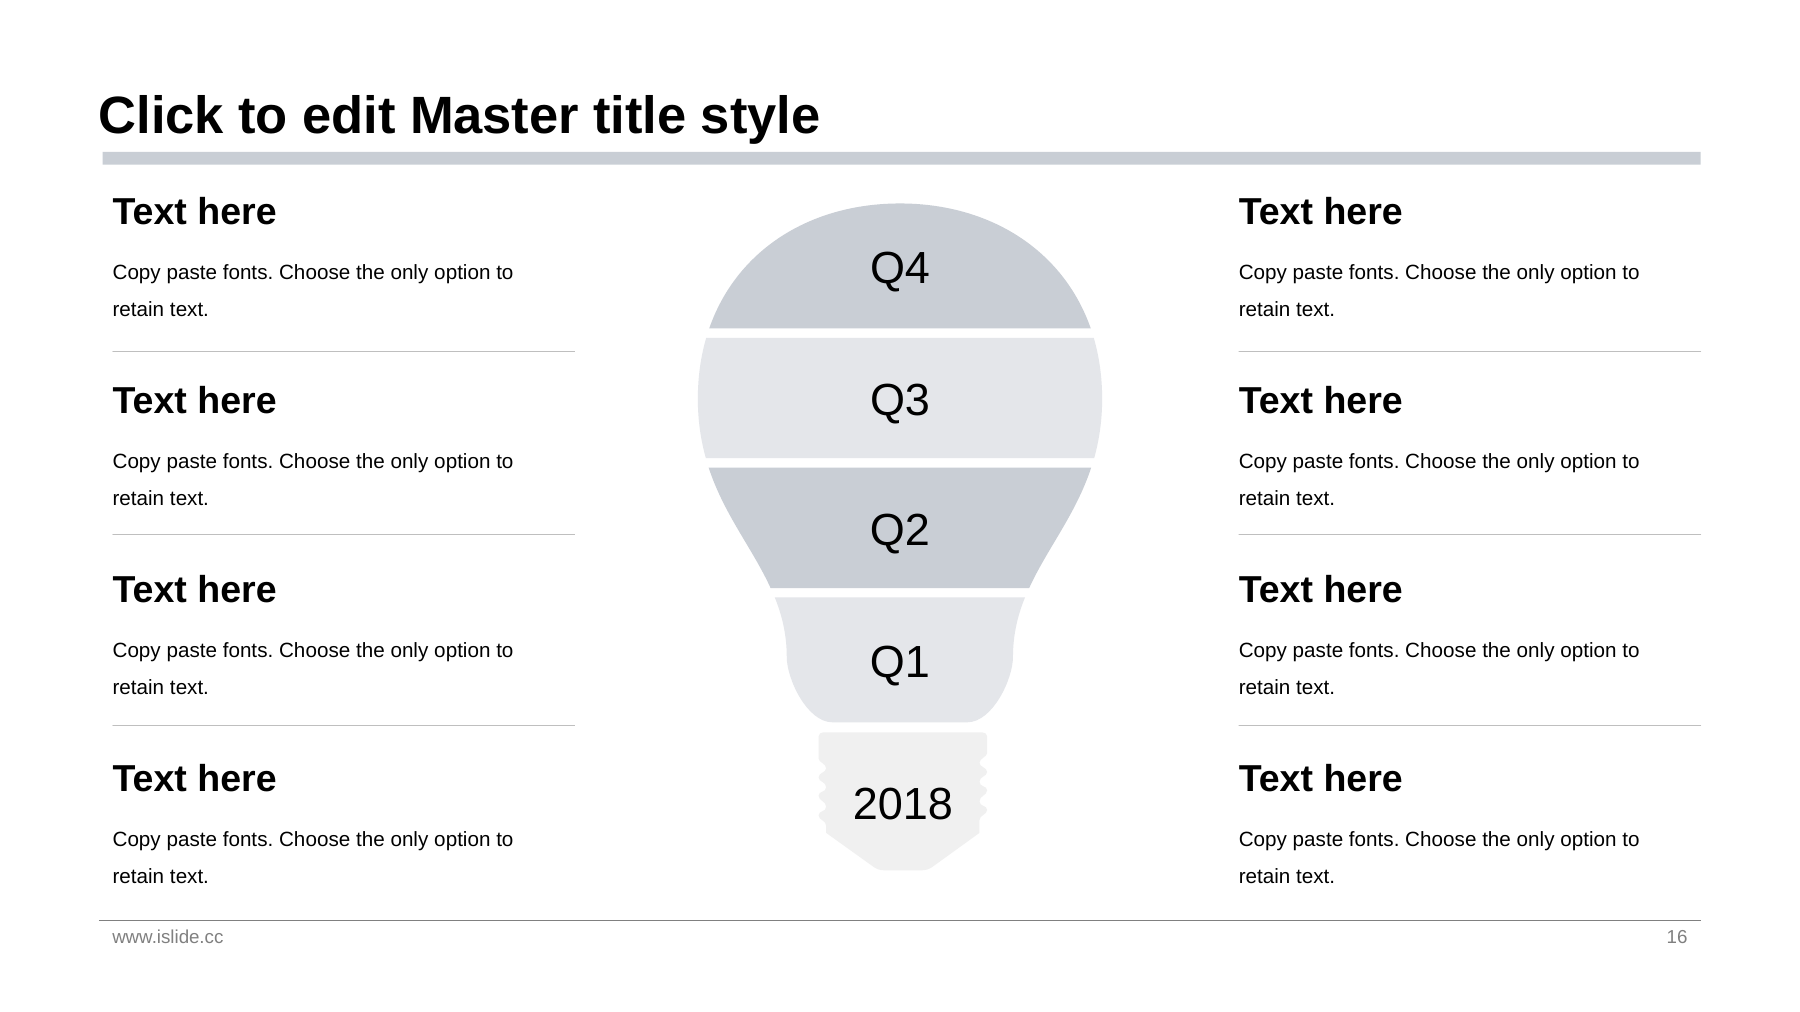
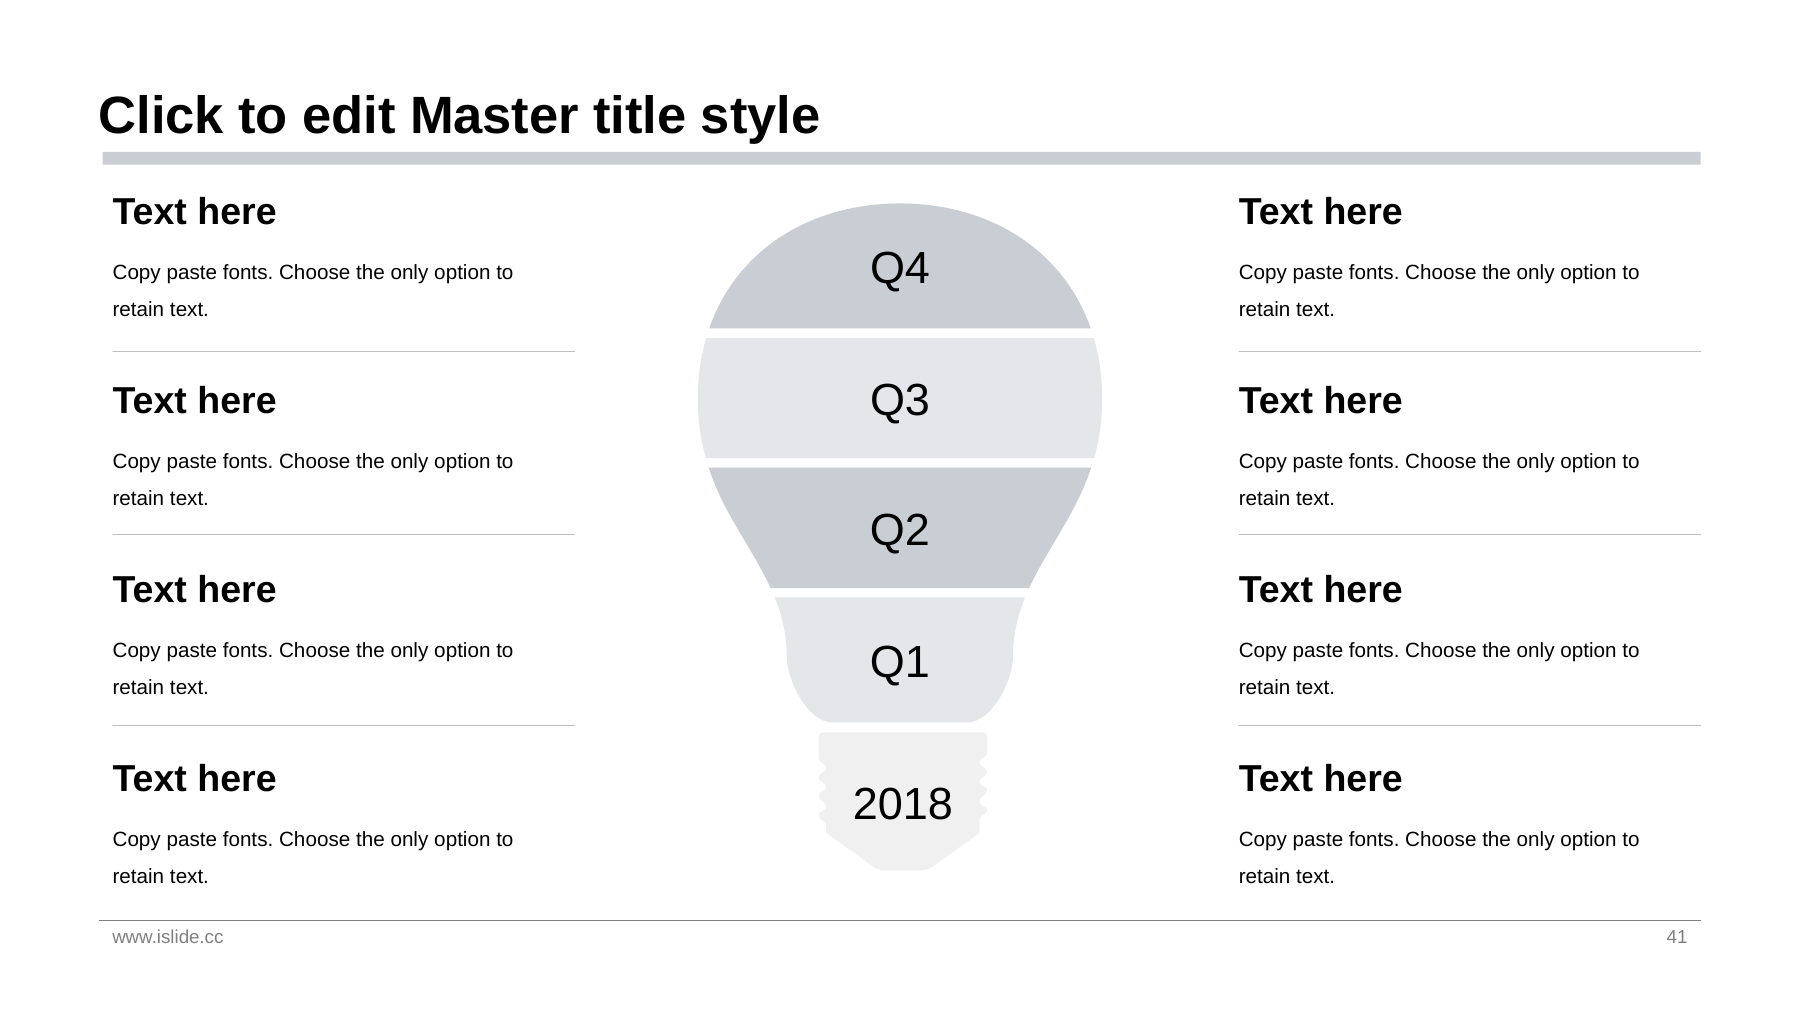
16: 16 -> 41
